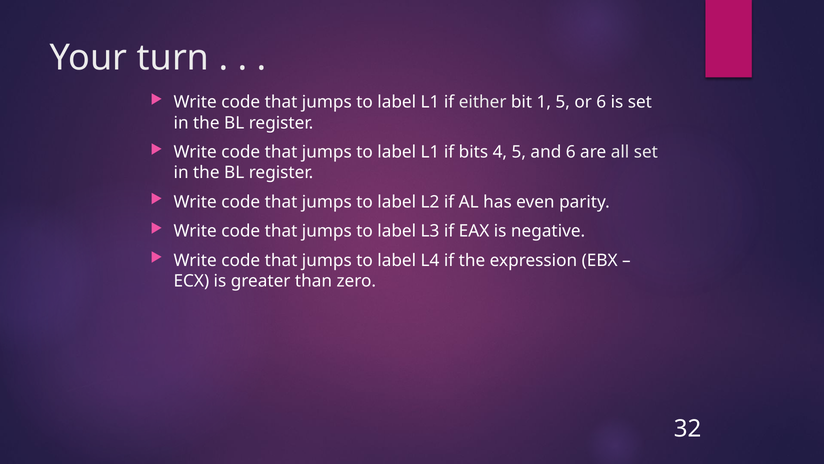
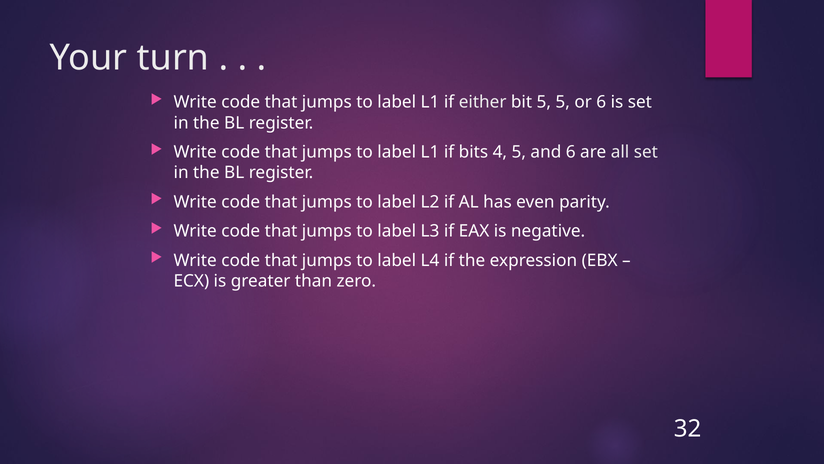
bit 1: 1 -> 5
